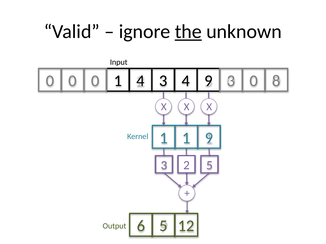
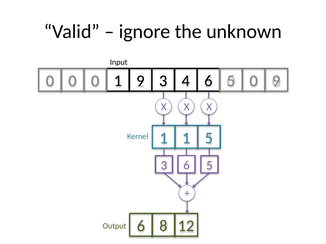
the underline: present -> none
1 4: 4 -> 9
4 9: 9 -> 6
0 3: 3 -> 5
0 8: 8 -> 9
1 9: 9 -> 5
3 2: 2 -> 6
6 5: 5 -> 8
